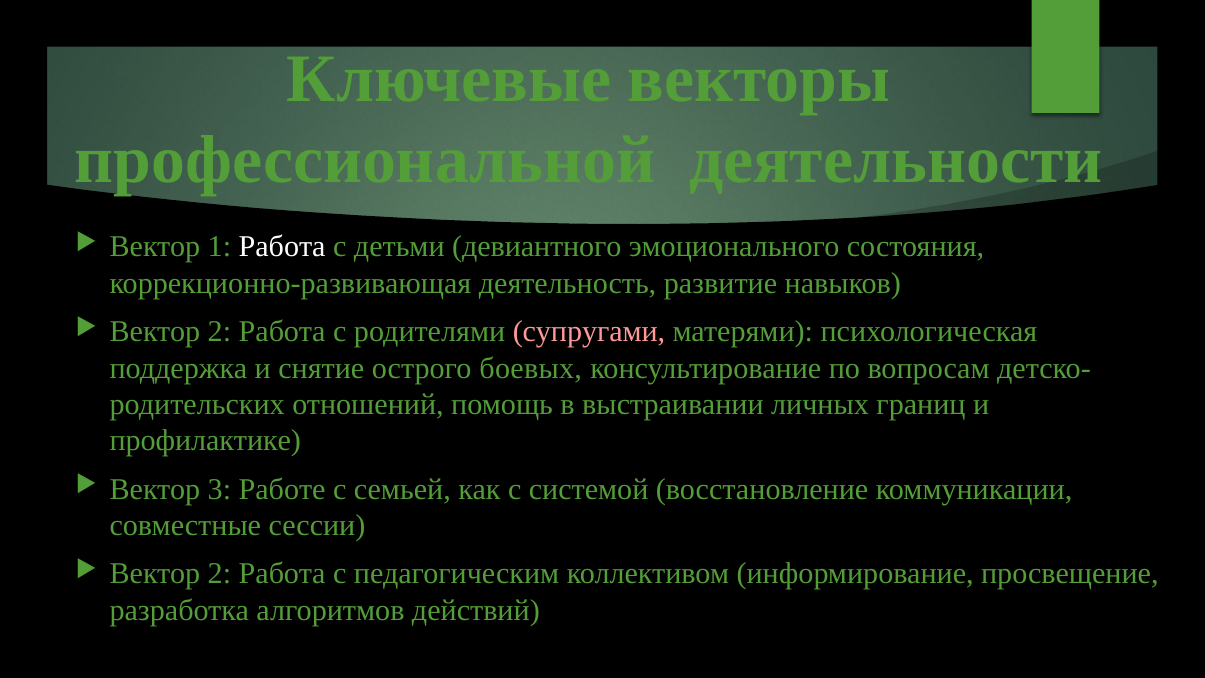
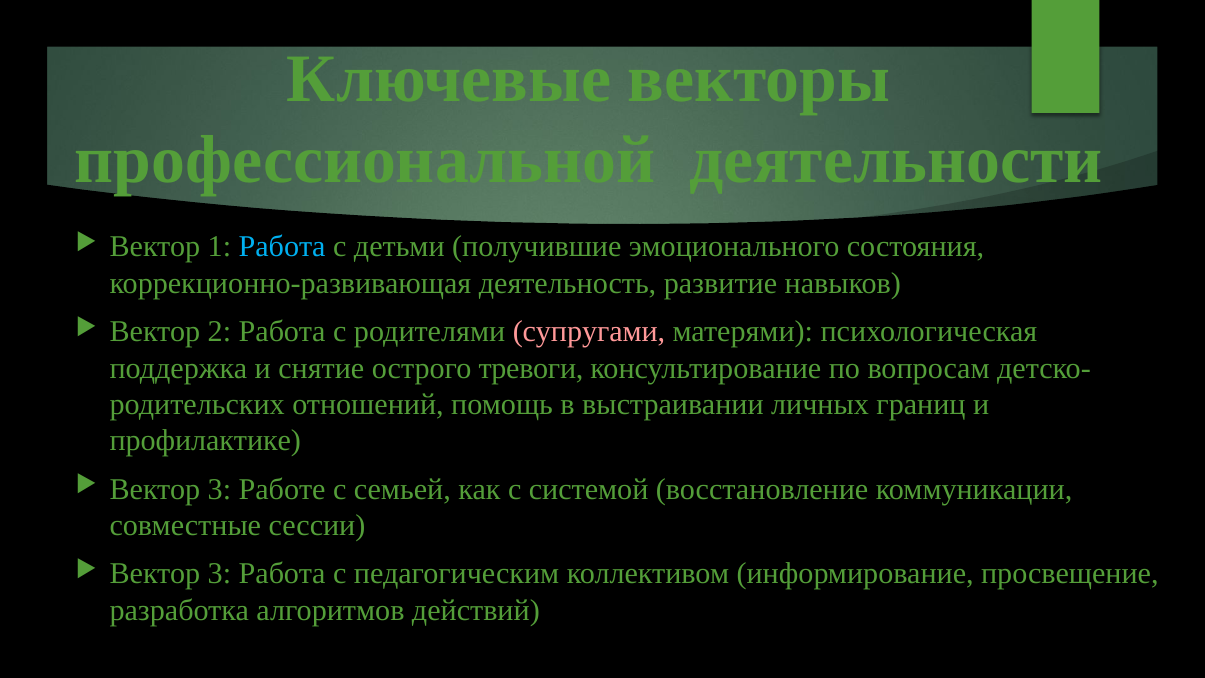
Работа at (282, 247) colour: white -> light blue
девиантного: девиантного -> получившие
боевых: боевых -> тревоги
2 at (219, 574): 2 -> 3
